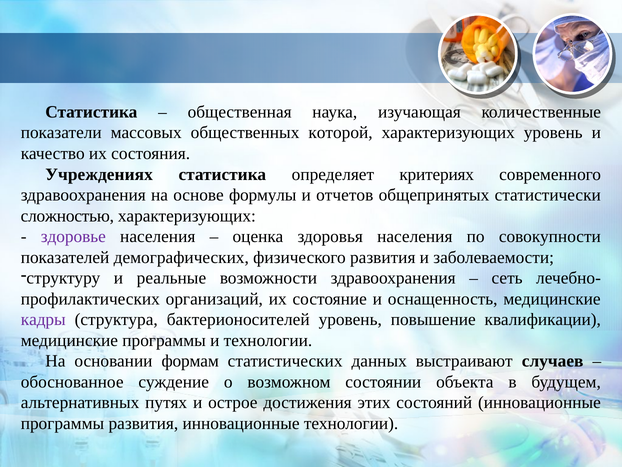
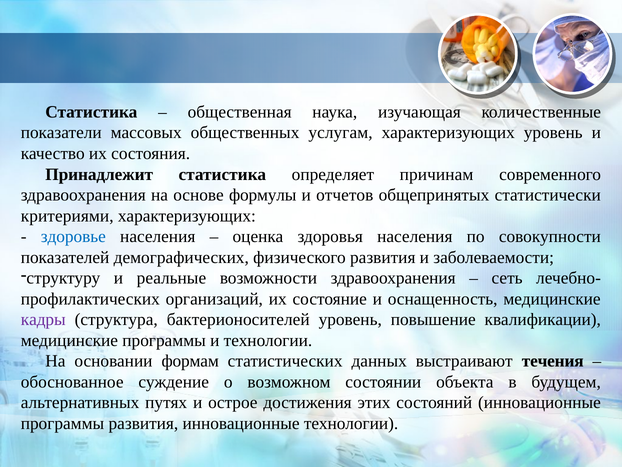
которой: которой -> услугам
Учреждениях: Учреждениях -> Принадлежит
критериях: критериях -> причинам
сложностью: сложностью -> критериями
здоровье colour: purple -> blue
случаев: случаев -> течения
